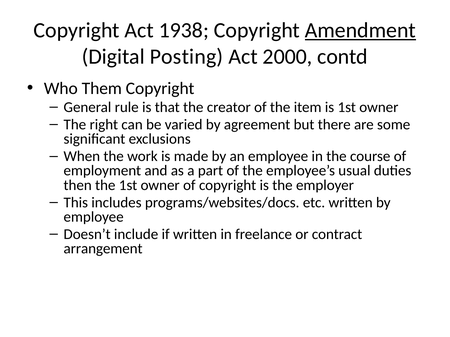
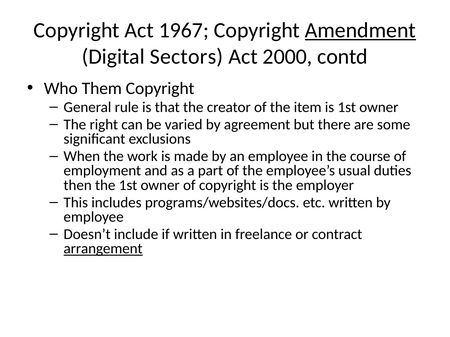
1938: 1938 -> 1967
Posting: Posting -> Sectors
arrangement underline: none -> present
